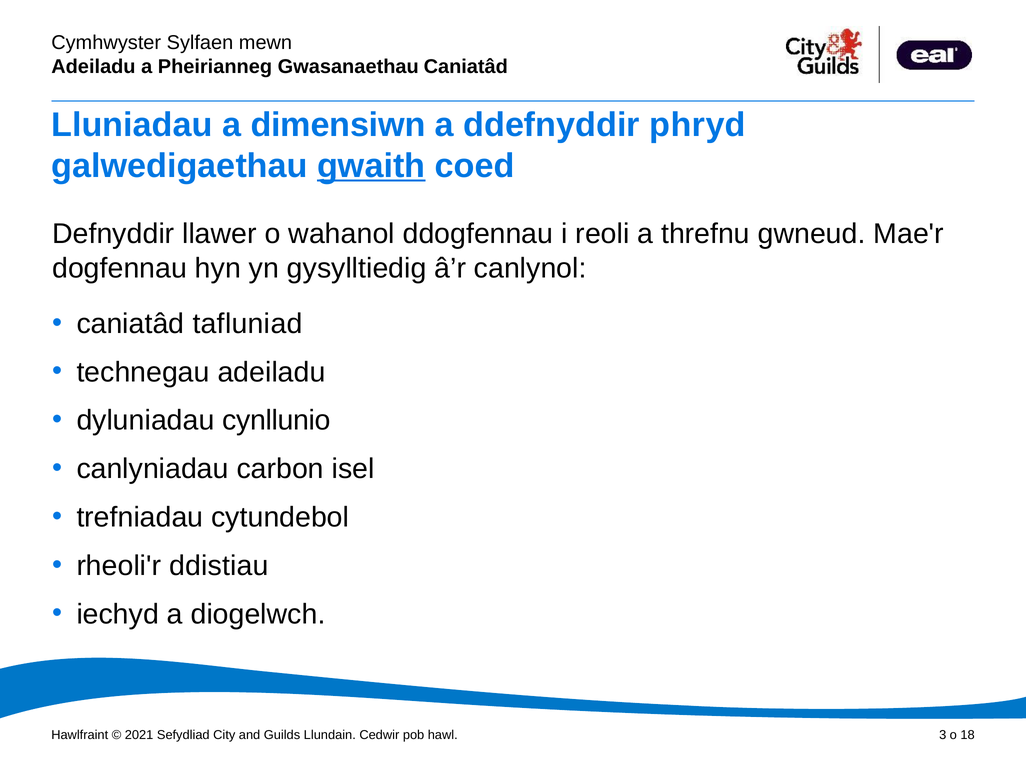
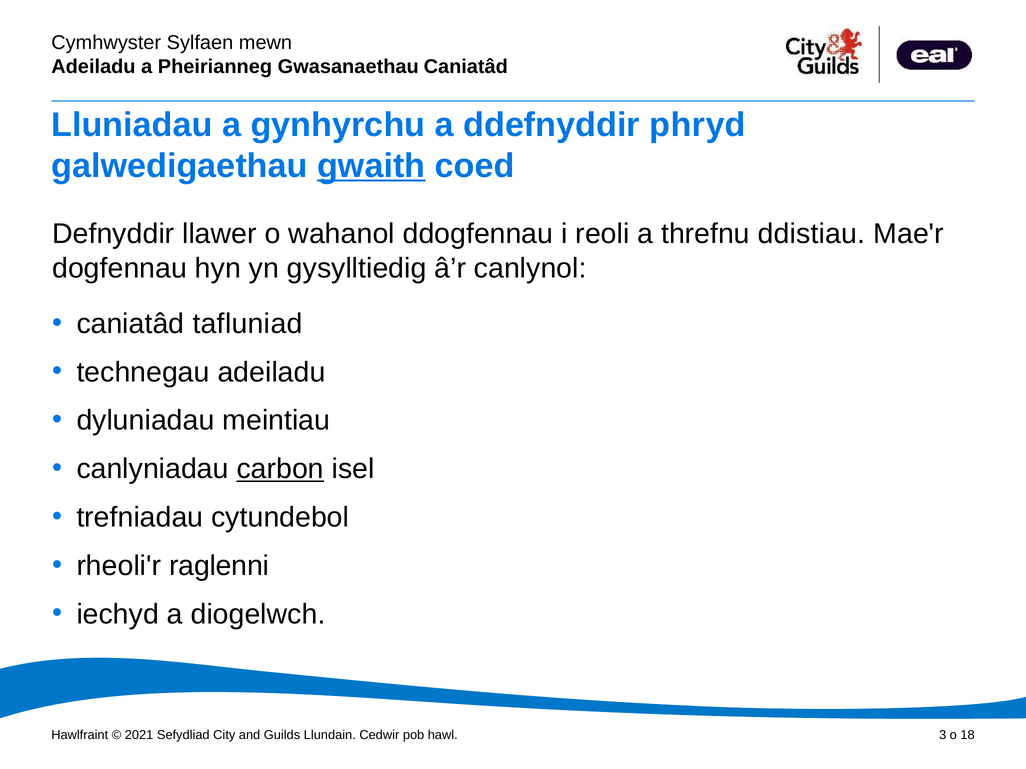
dimensiwn: dimensiwn -> gynhyrchu
gwneud: gwneud -> ddistiau
cynllunio: cynllunio -> meintiau
carbon underline: none -> present
ddistiau: ddistiau -> raglenni
